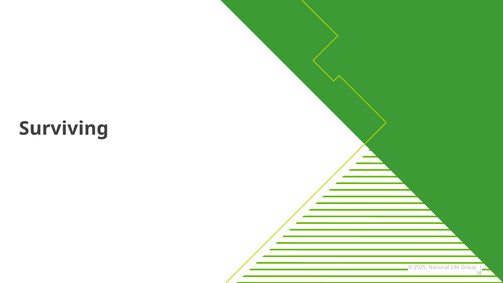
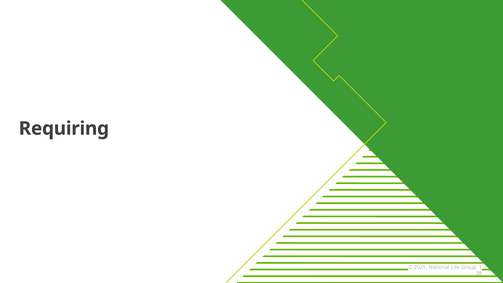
Surviving: Surviving -> Requiring
